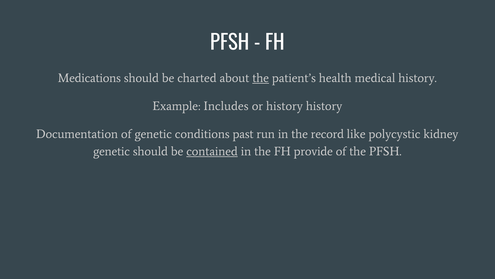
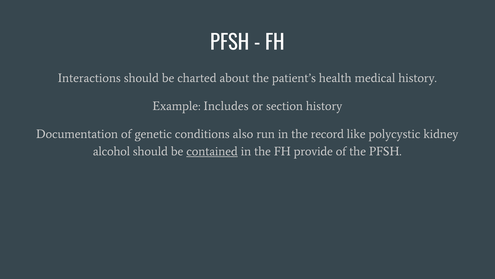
Medications: Medications -> Interactions
the at (261, 78) underline: present -> none
or history: history -> section
past: past -> also
genetic at (112, 151): genetic -> alcohol
